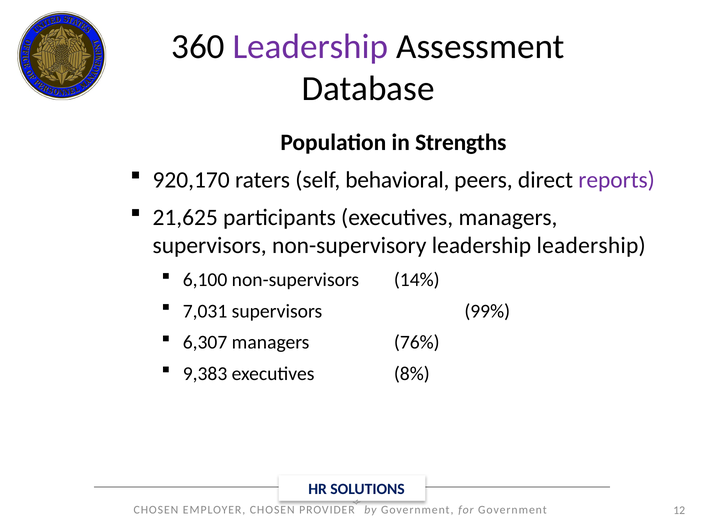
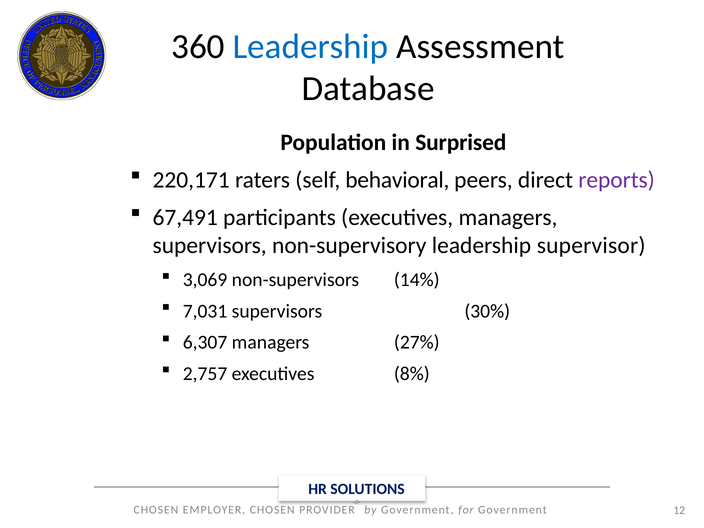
Leadership at (310, 46) colour: purple -> blue
Strengths: Strengths -> Surprised
920,170: 920,170 -> 220,171
21,625: 21,625 -> 67,491
leadership leadership: leadership -> supervisor
6,100: 6,100 -> 3,069
99%: 99% -> 30%
76%: 76% -> 27%
9,383: 9,383 -> 2,757
